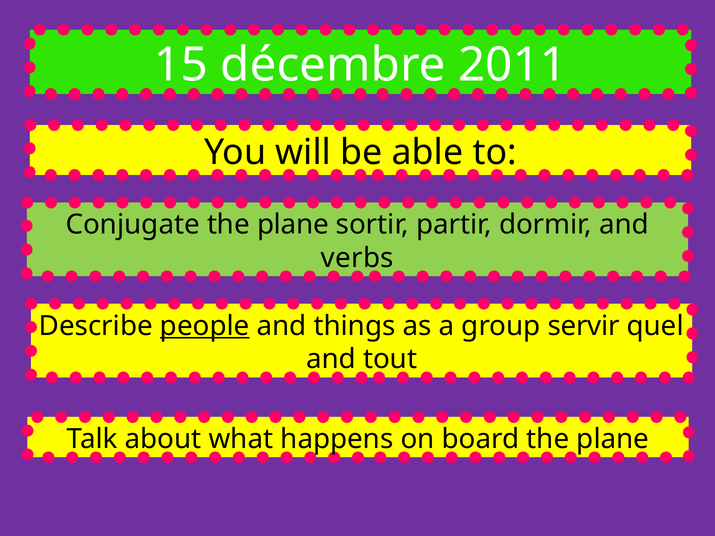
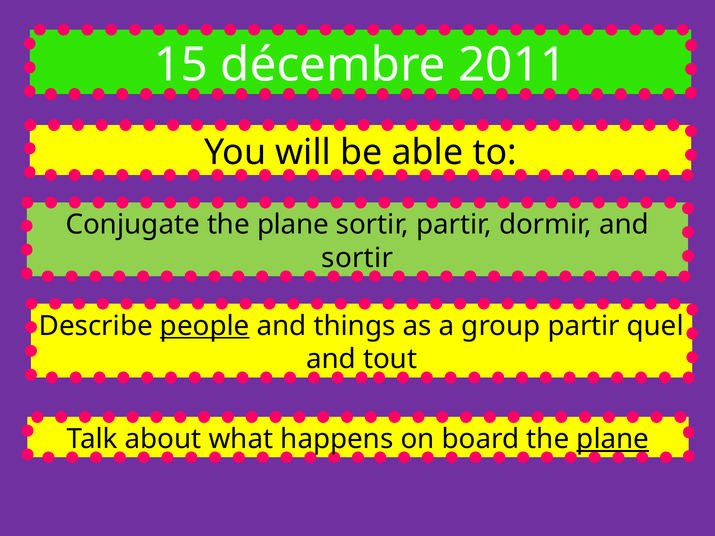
verbs at (357, 258): verbs -> sortir
group servir: servir -> partir
plane at (613, 439) underline: none -> present
